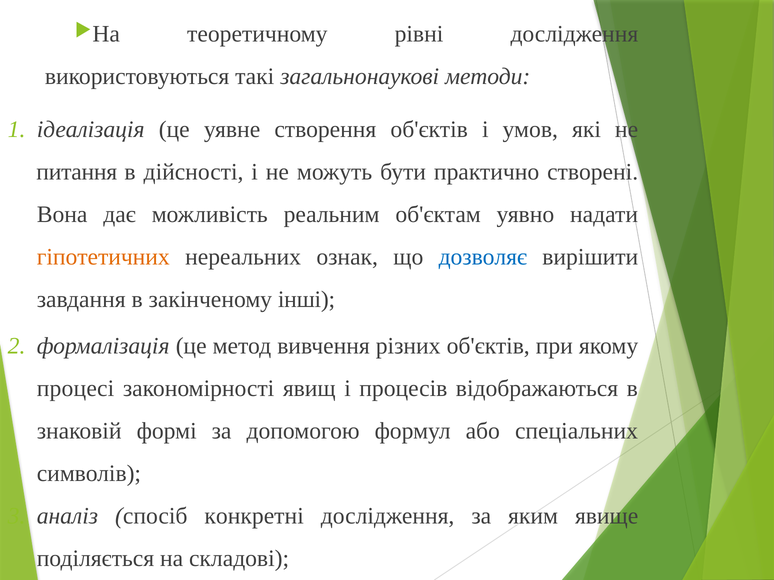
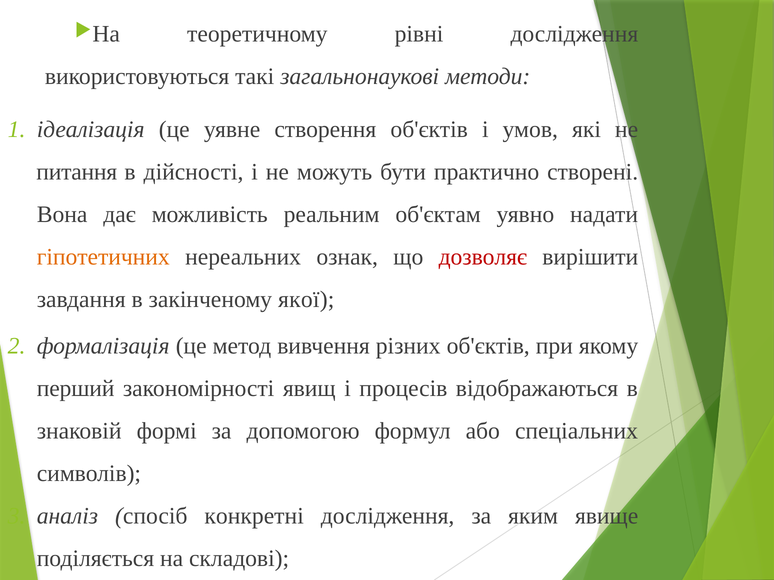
дозволяє colour: blue -> red
інші: інші -> якої
процесі: процесі -> перший
